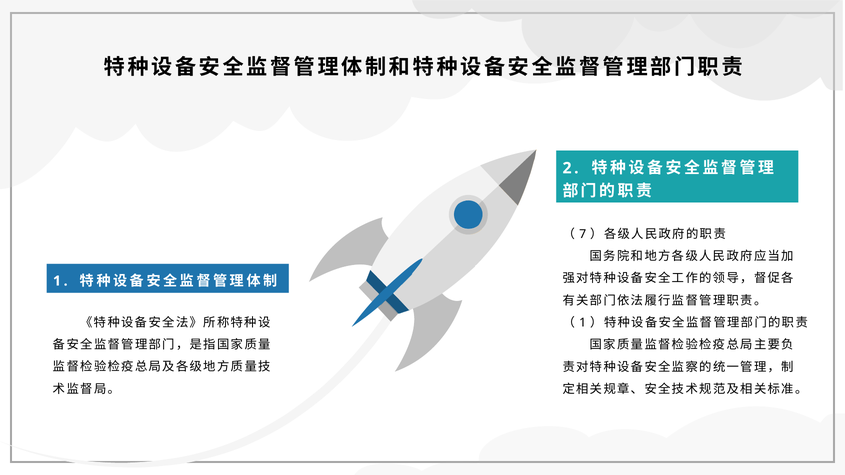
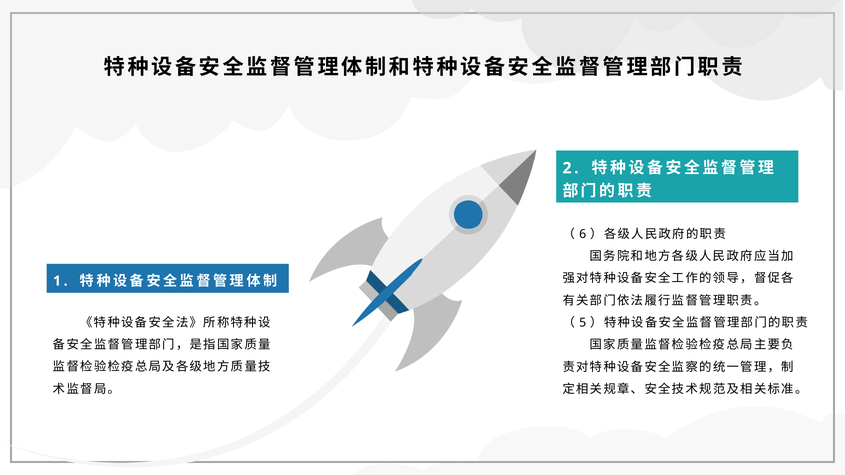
7: 7 -> 6
1 at (583, 323): 1 -> 5
